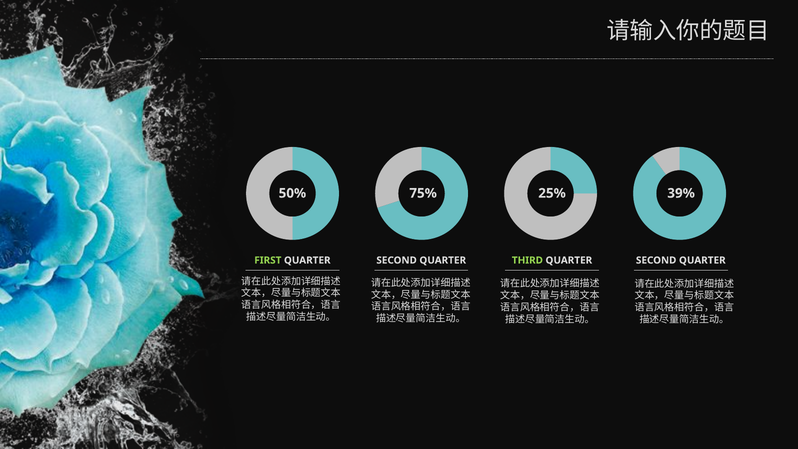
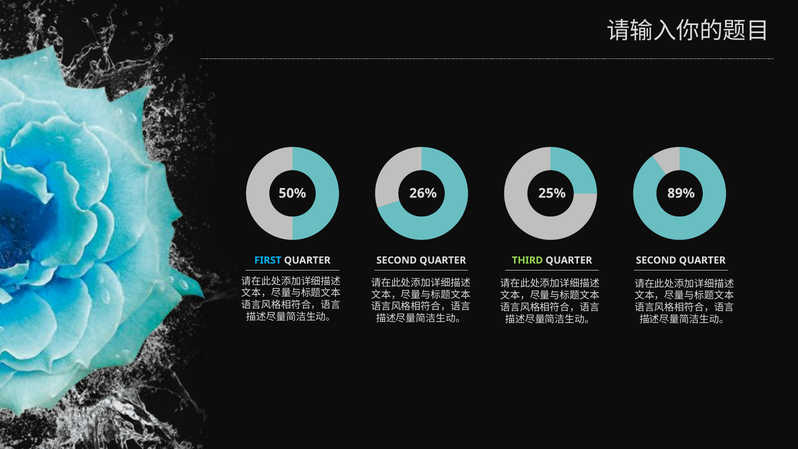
75%: 75% -> 26%
39%: 39% -> 89%
FIRST colour: light green -> light blue
